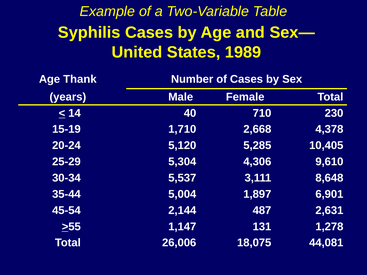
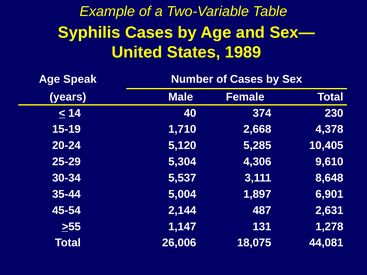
Thank: Thank -> Speak
710: 710 -> 374
